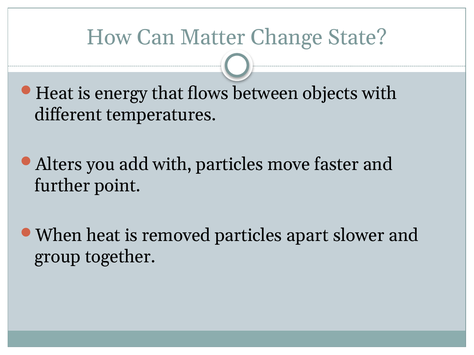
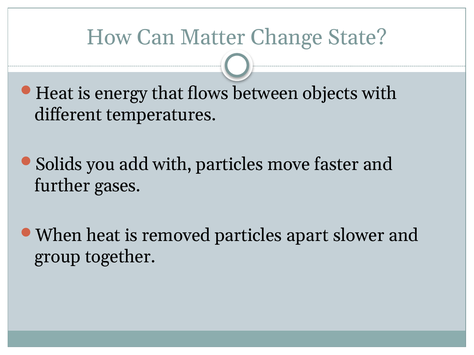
Alters: Alters -> Solids
point: point -> gases
